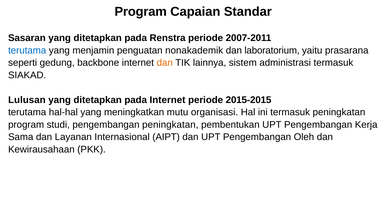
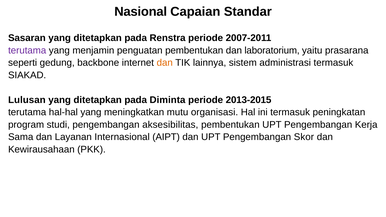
Program at (141, 12): Program -> Nasional
terutama at (27, 50) colour: blue -> purple
penguatan nonakademik: nonakademik -> pembentukan
pada Internet: Internet -> Diminta
2015-2015: 2015-2015 -> 2013-2015
pengembangan peningkatan: peningkatan -> aksesibilitas
Oleh: Oleh -> Skor
